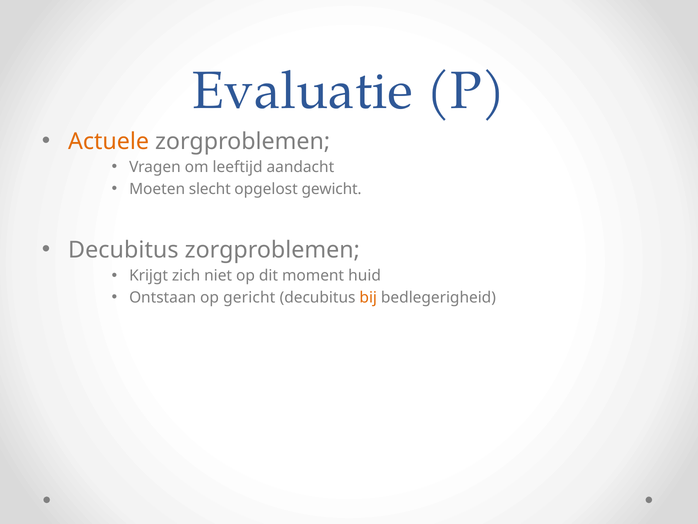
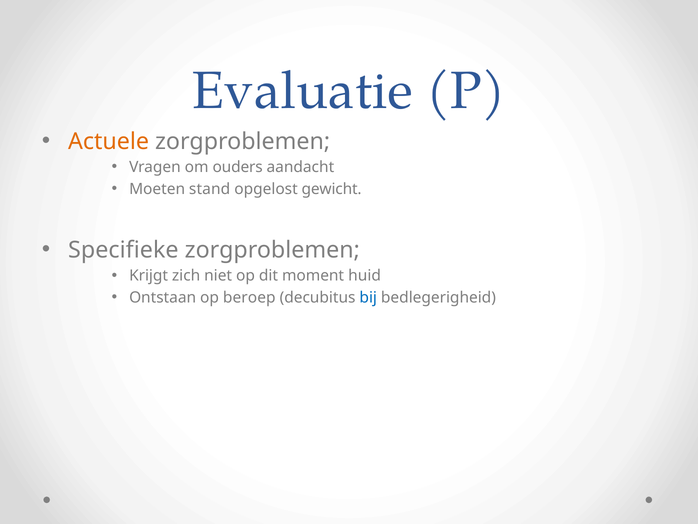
leeftijd: leeftijd -> ouders
slecht: slecht -> stand
Decubitus at (123, 250): Decubitus -> Specifieke
gericht: gericht -> beroep
bij colour: orange -> blue
